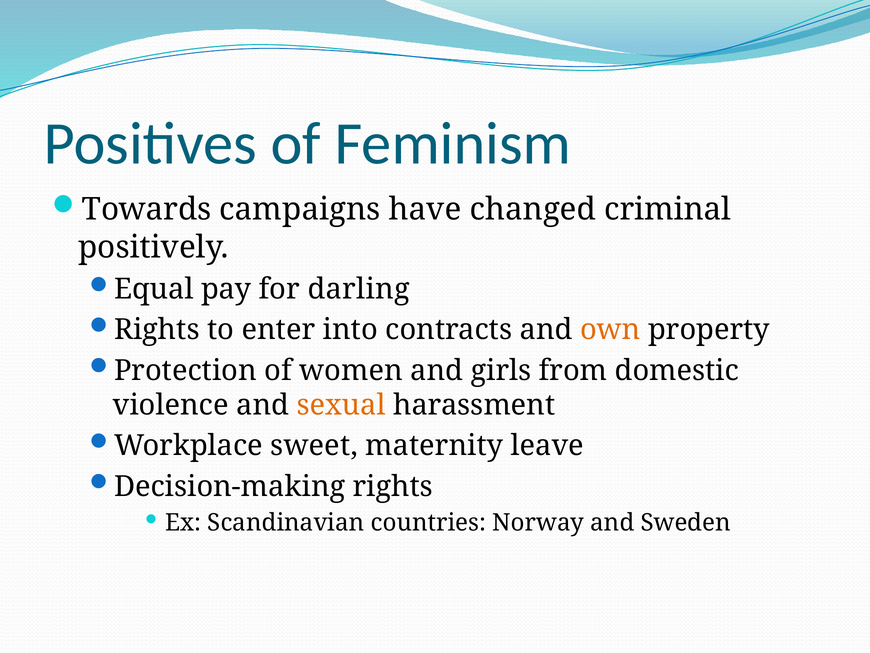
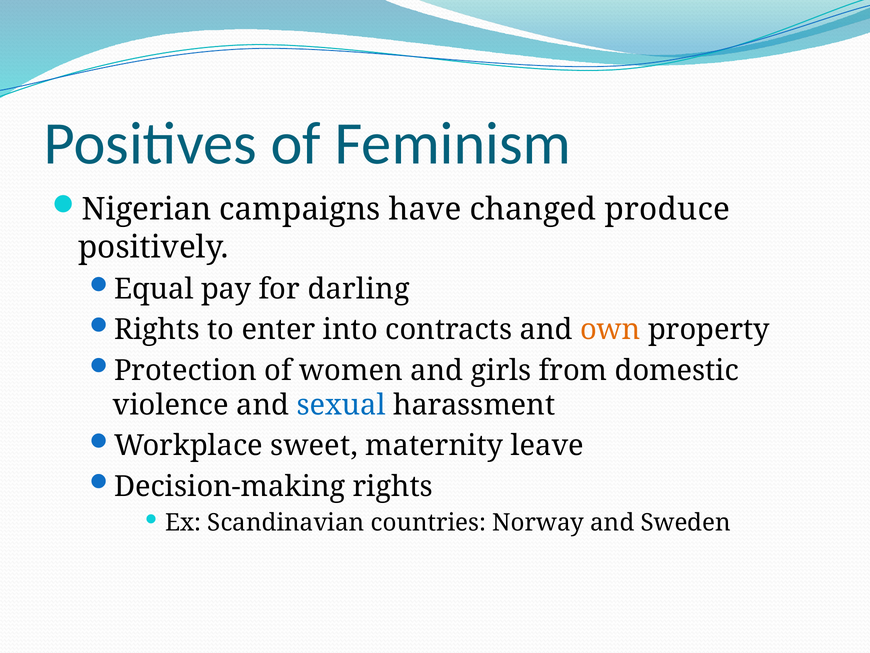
Towards: Towards -> Nigerian
criminal: criminal -> produce
sexual colour: orange -> blue
